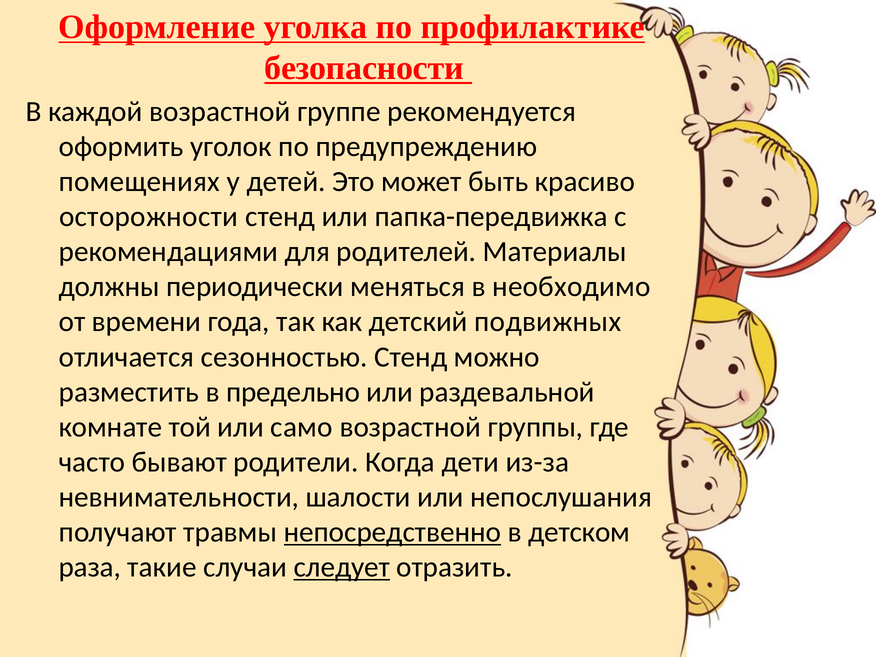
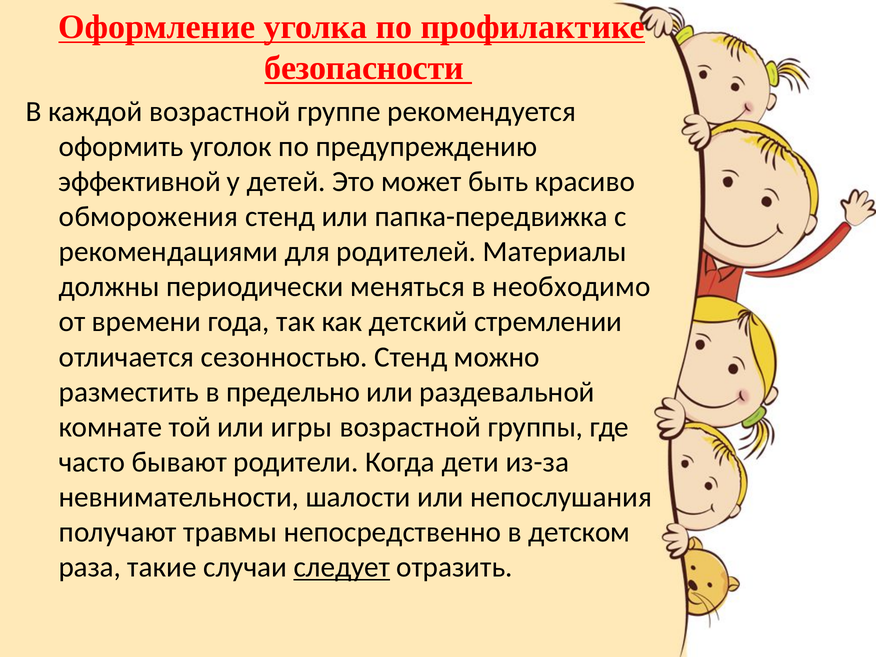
помещениях: помещениях -> эффективной
осторожности: осторожности -> обморожения
подвижных: подвижных -> стремлении
само: само -> игры
непосредственно underline: present -> none
